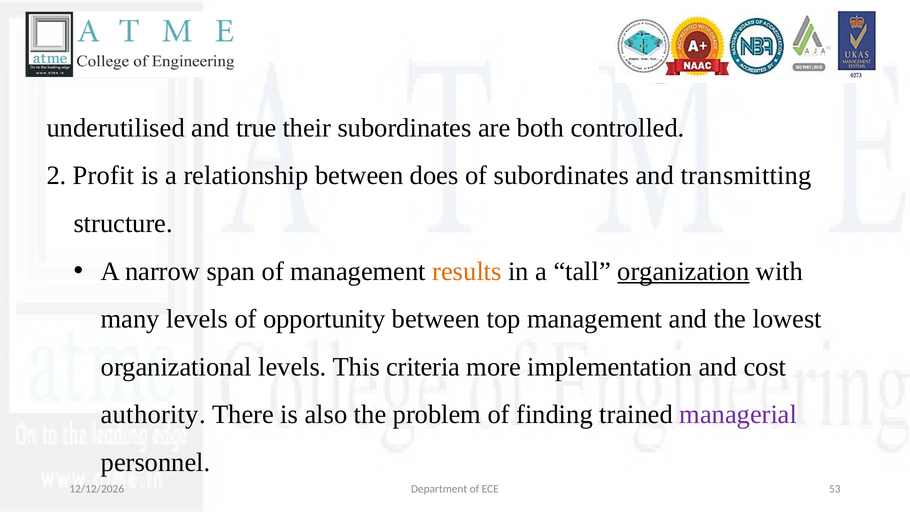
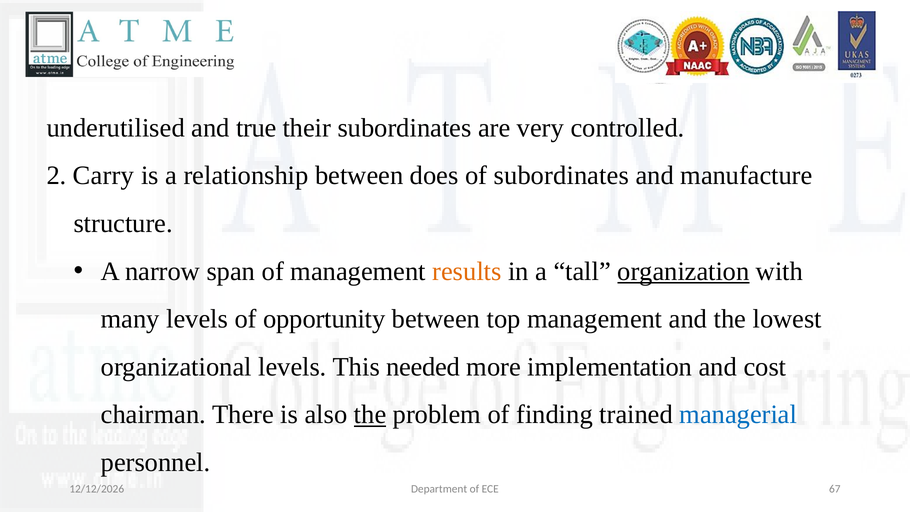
both: both -> very
Profit: Profit -> Carry
transmitting: transmitting -> manufacture
criteria: criteria -> needed
authority: authority -> chairman
the at (370, 415) underline: none -> present
managerial colour: purple -> blue
53: 53 -> 67
